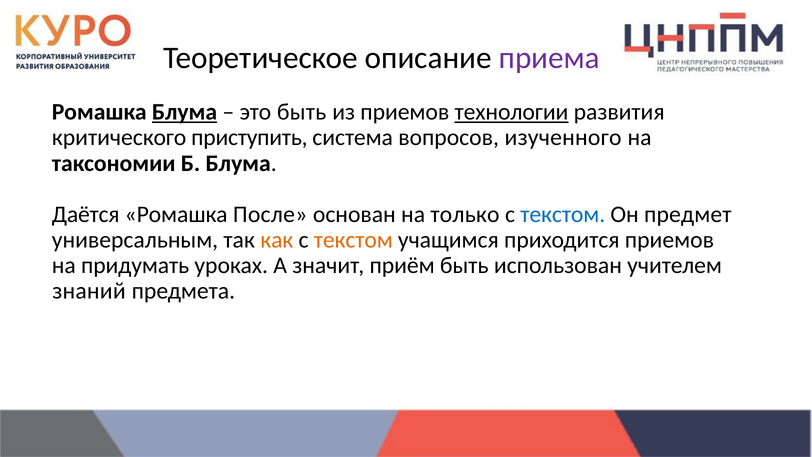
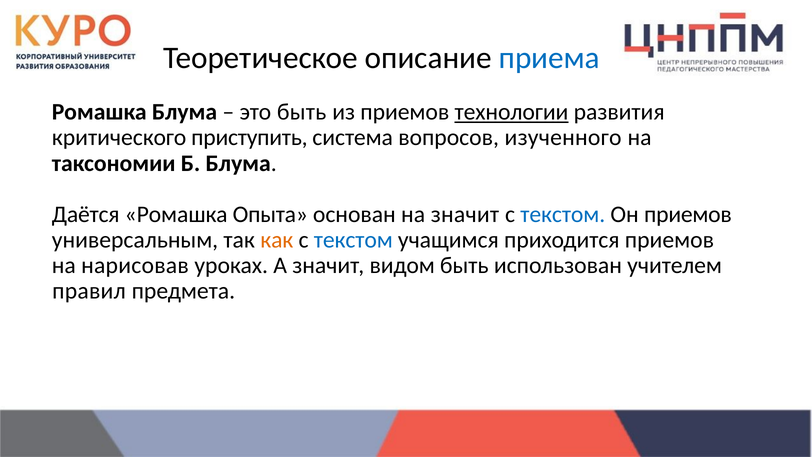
приема colour: purple -> blue
Блума at (185, 112) underline: present -> none
После: После -> Опыта
на только: только -> значит
Он предмет: предмет -> приемов
текстом at (353, 240) colour: orange -> blue
придумать: придумать -> нарисовав
приём: приём -> видом
знаний: знаний -> правил
